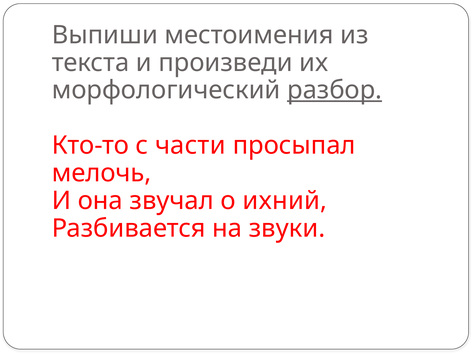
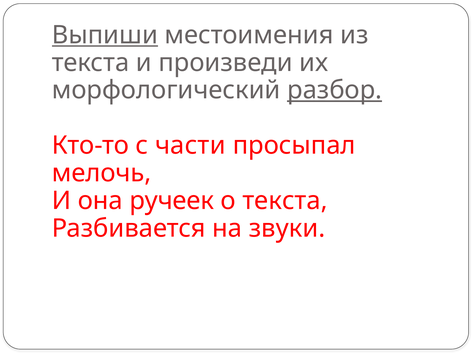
Выпиши underline: none -> present
звучал: звучал -> ручеек
о ихний: ихний -> текста
